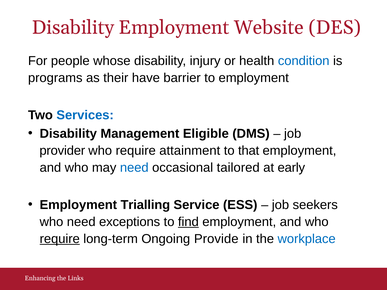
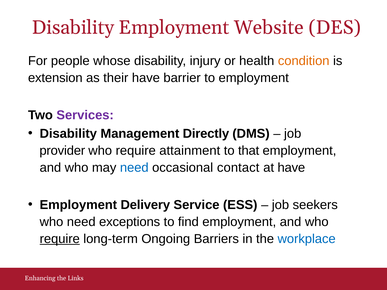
condition colour: blue -> orange
programs: programs -> extension
Services colour: blue -> purple
Eligible: Eligible -> Directly
tailored: tailored -> contact
at early: early -> have
Trialling: Trialling -> Delivery
find underline: present -> none
Provide: Provide -> Barriers
